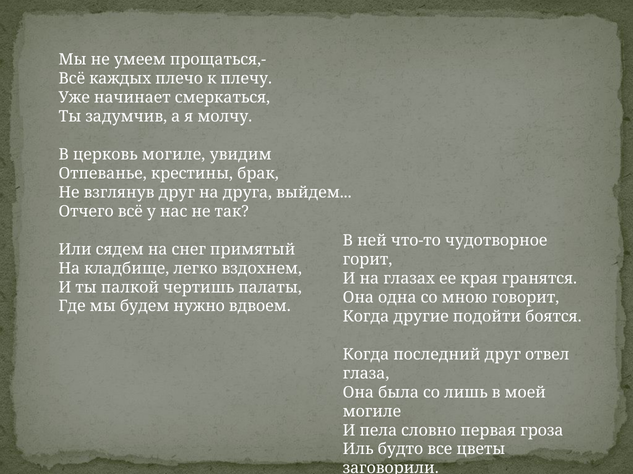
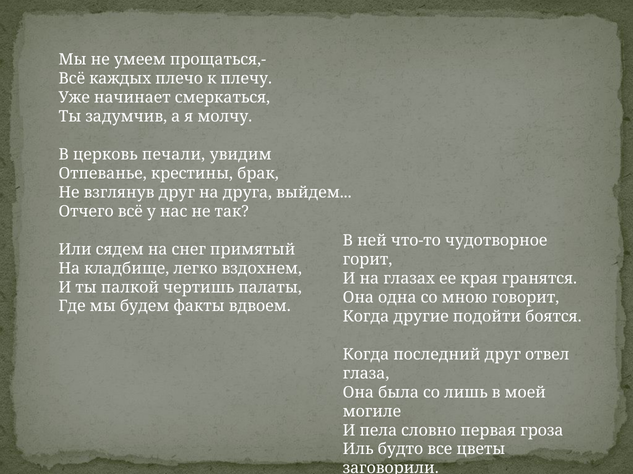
церковь могиле: могиле -> печали
нужно: нужно -> факты
